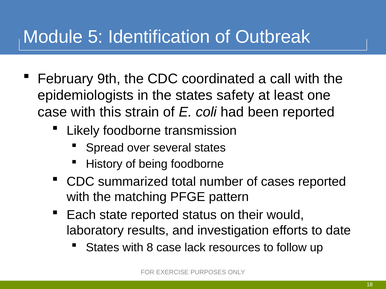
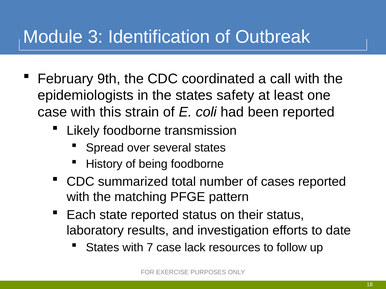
5: 5 -> 3
their would: would -> status
8: 8 -> 7
